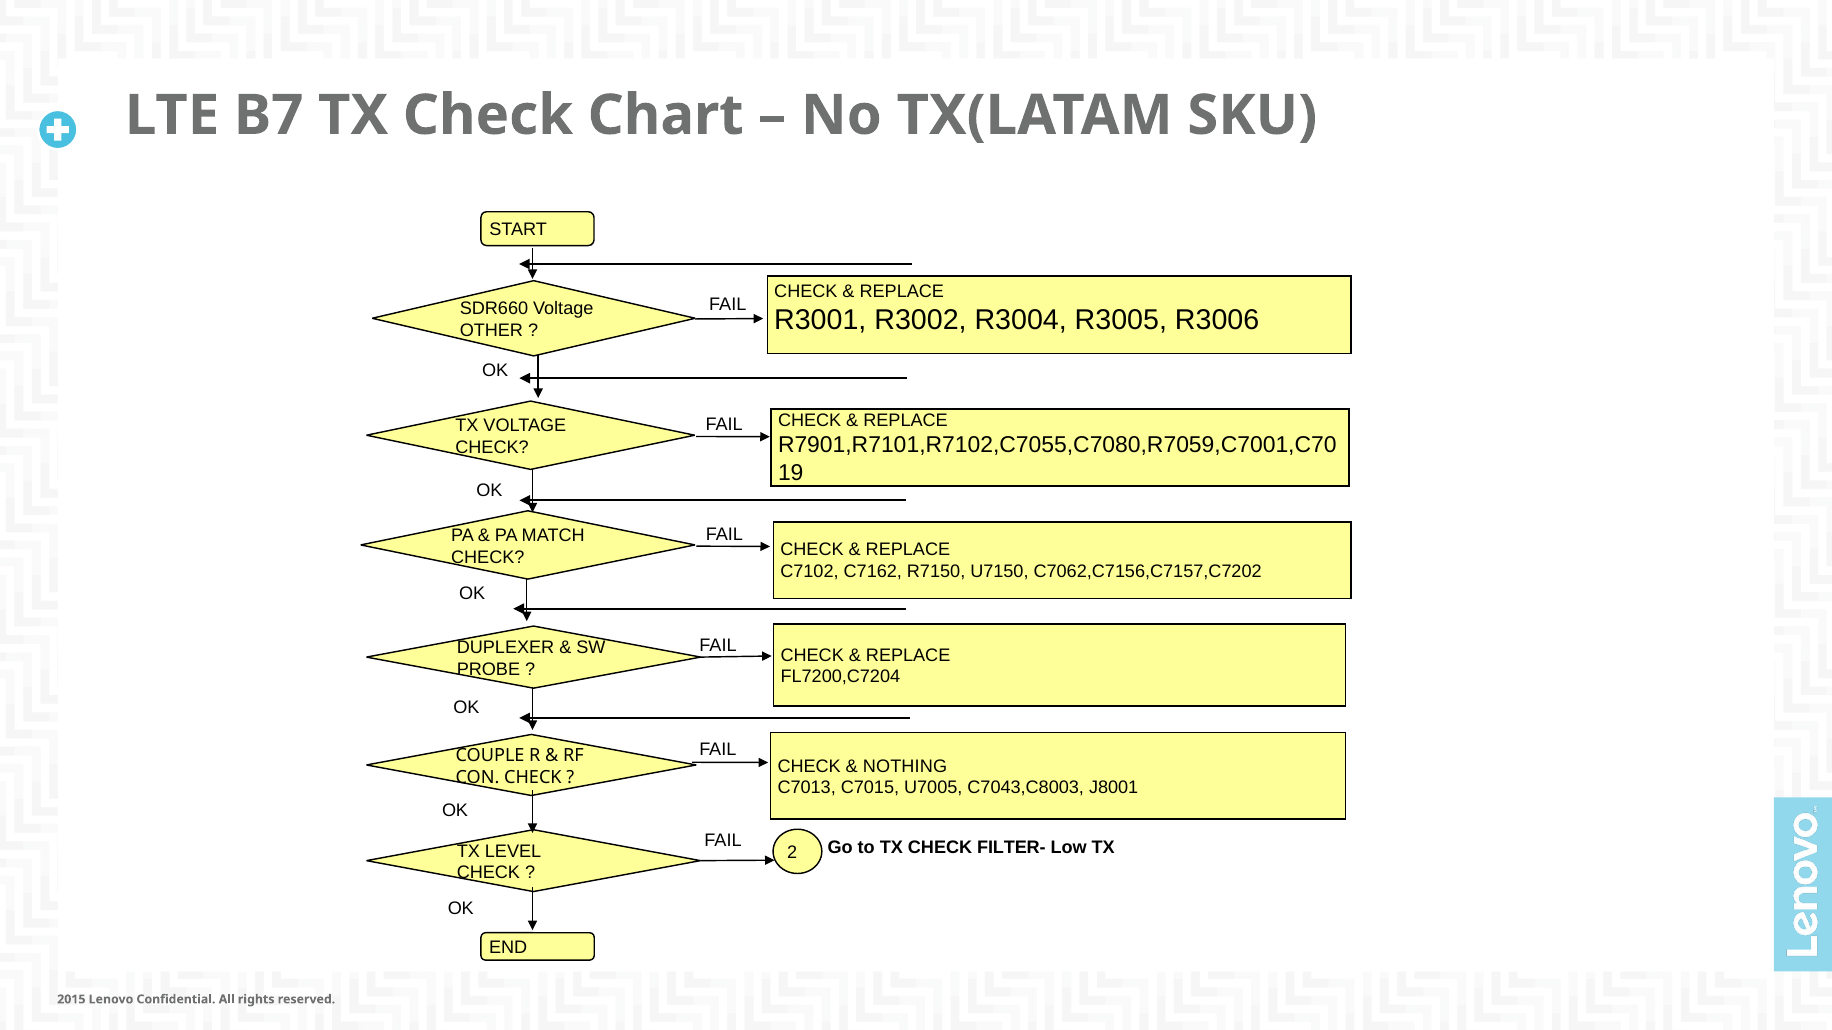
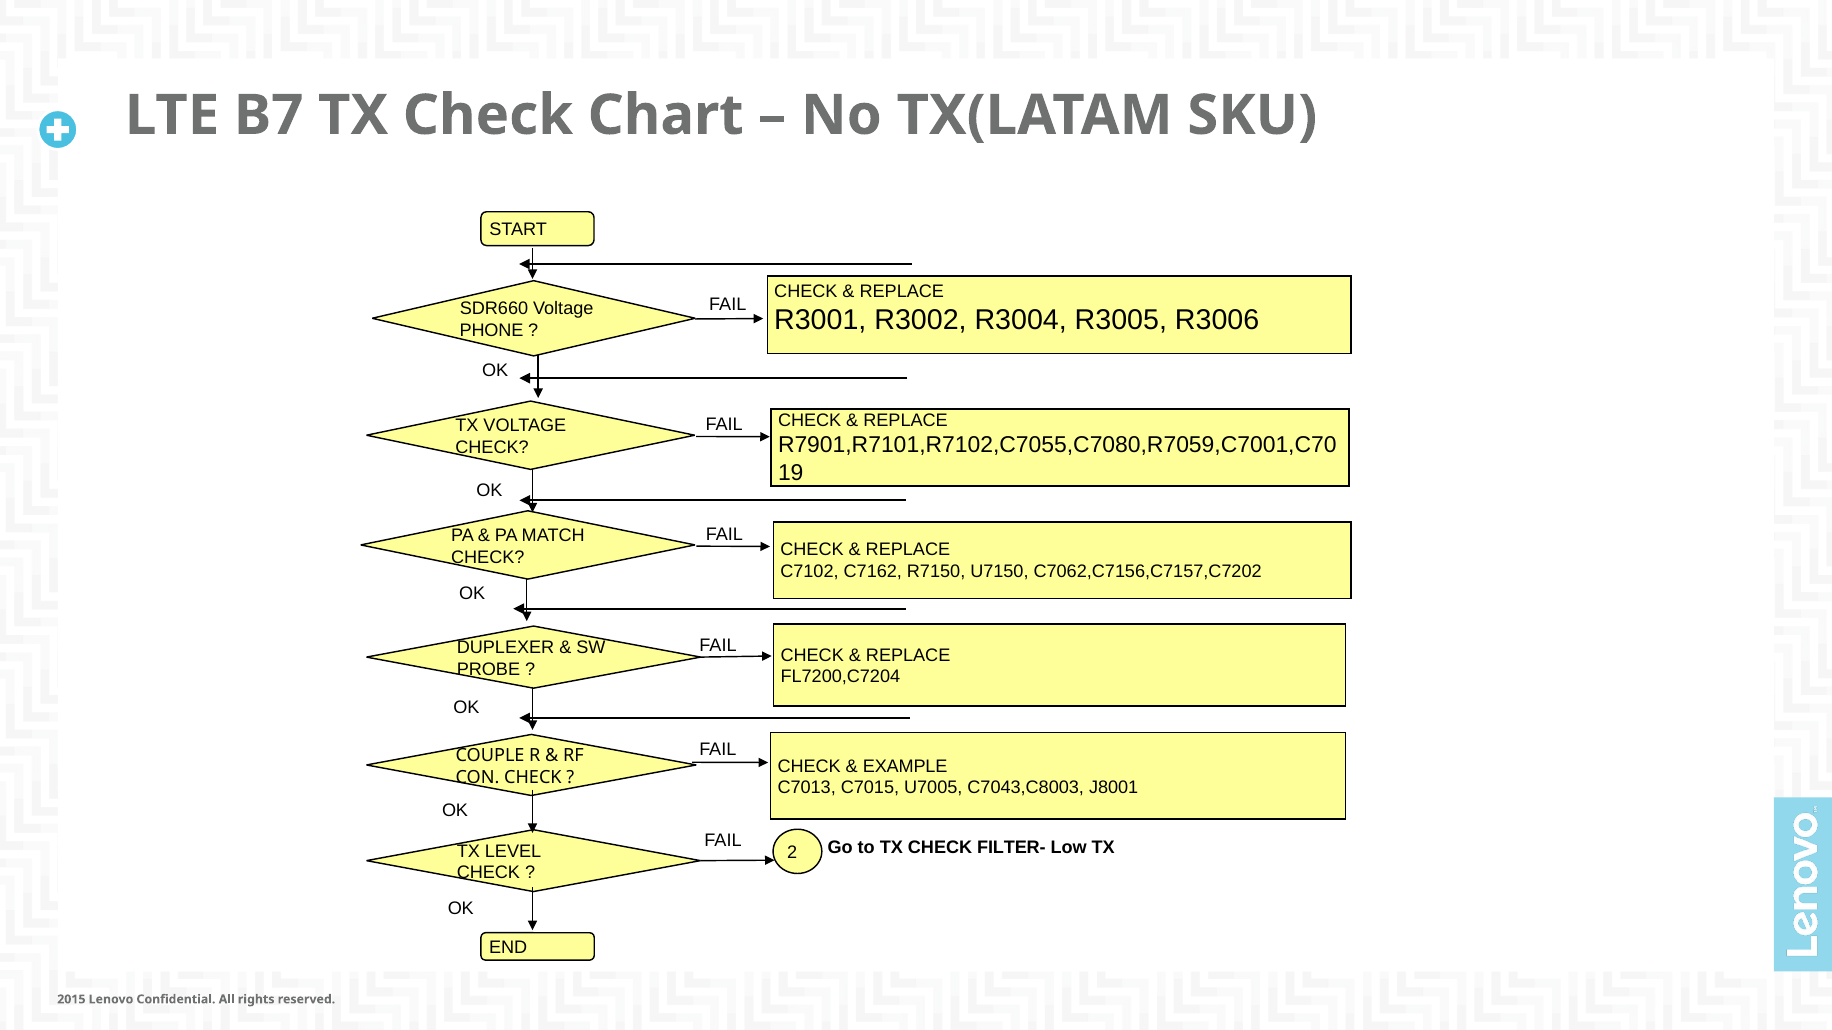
OTHER: OTHER -> PHONE
NOTHING: NOTHING -> EXAMPLE
